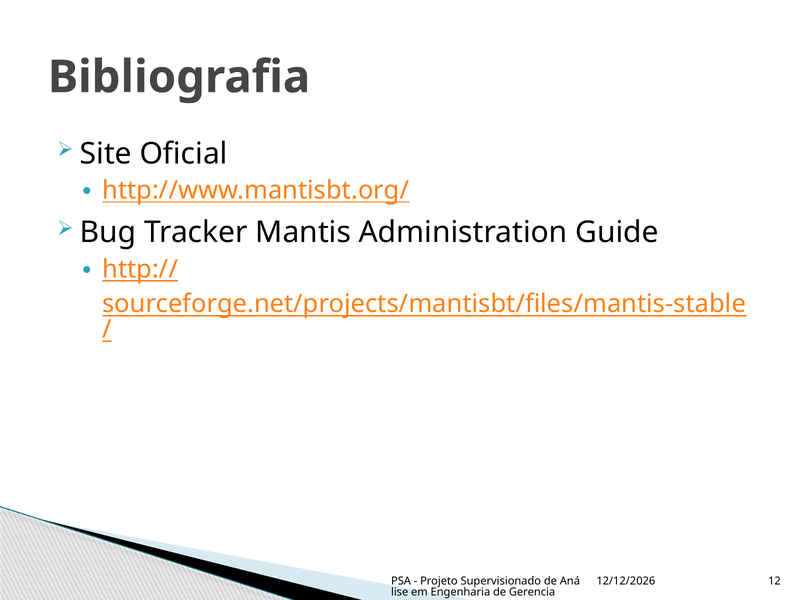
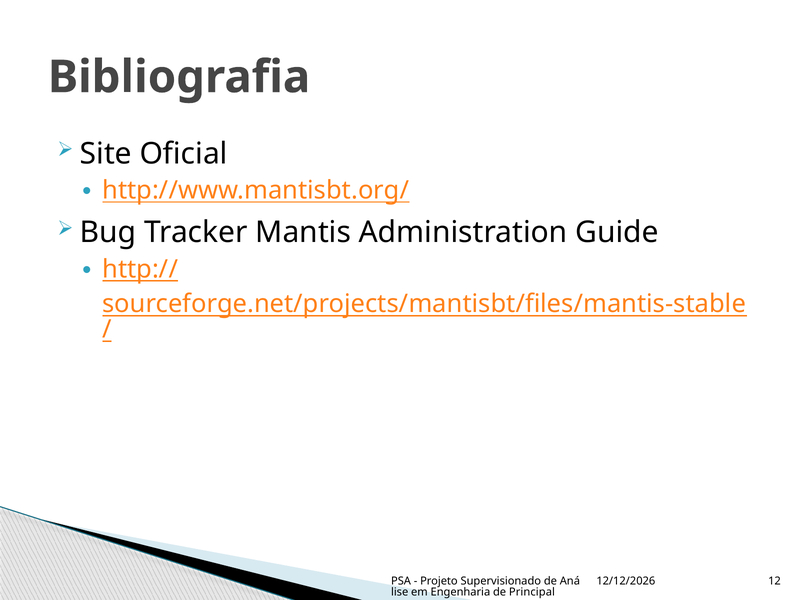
Gerencia: Gerencia -> Principal
